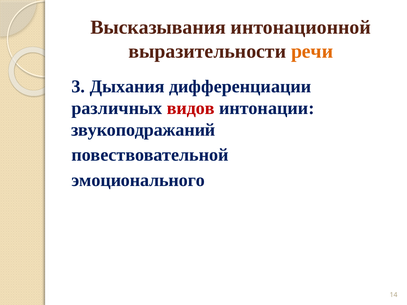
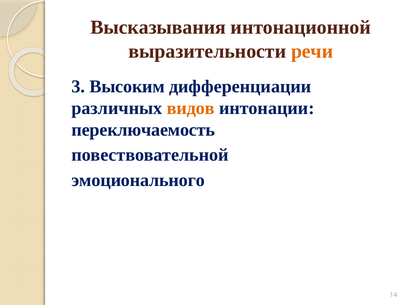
Дыхания: Дыхания -> Высоким
видов colour: red -> orange
звукоподражаний: звукоподражаний -> переключаемость
